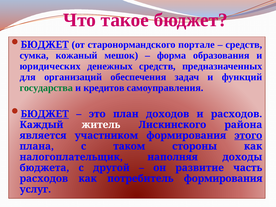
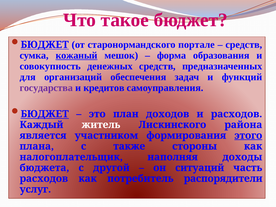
кожаный underline: none -> present
юридических: юридических -> совокупность
государства colour: green -> purple
таком: таком -> также
развитие: развитие -> ситуаций
потребитель формирования: формирования -> распорядители
